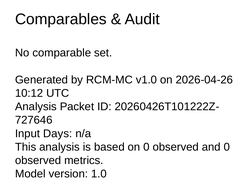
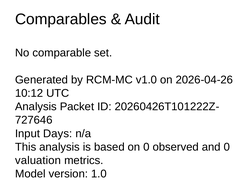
observed at (38, 160): observed -> valuation
